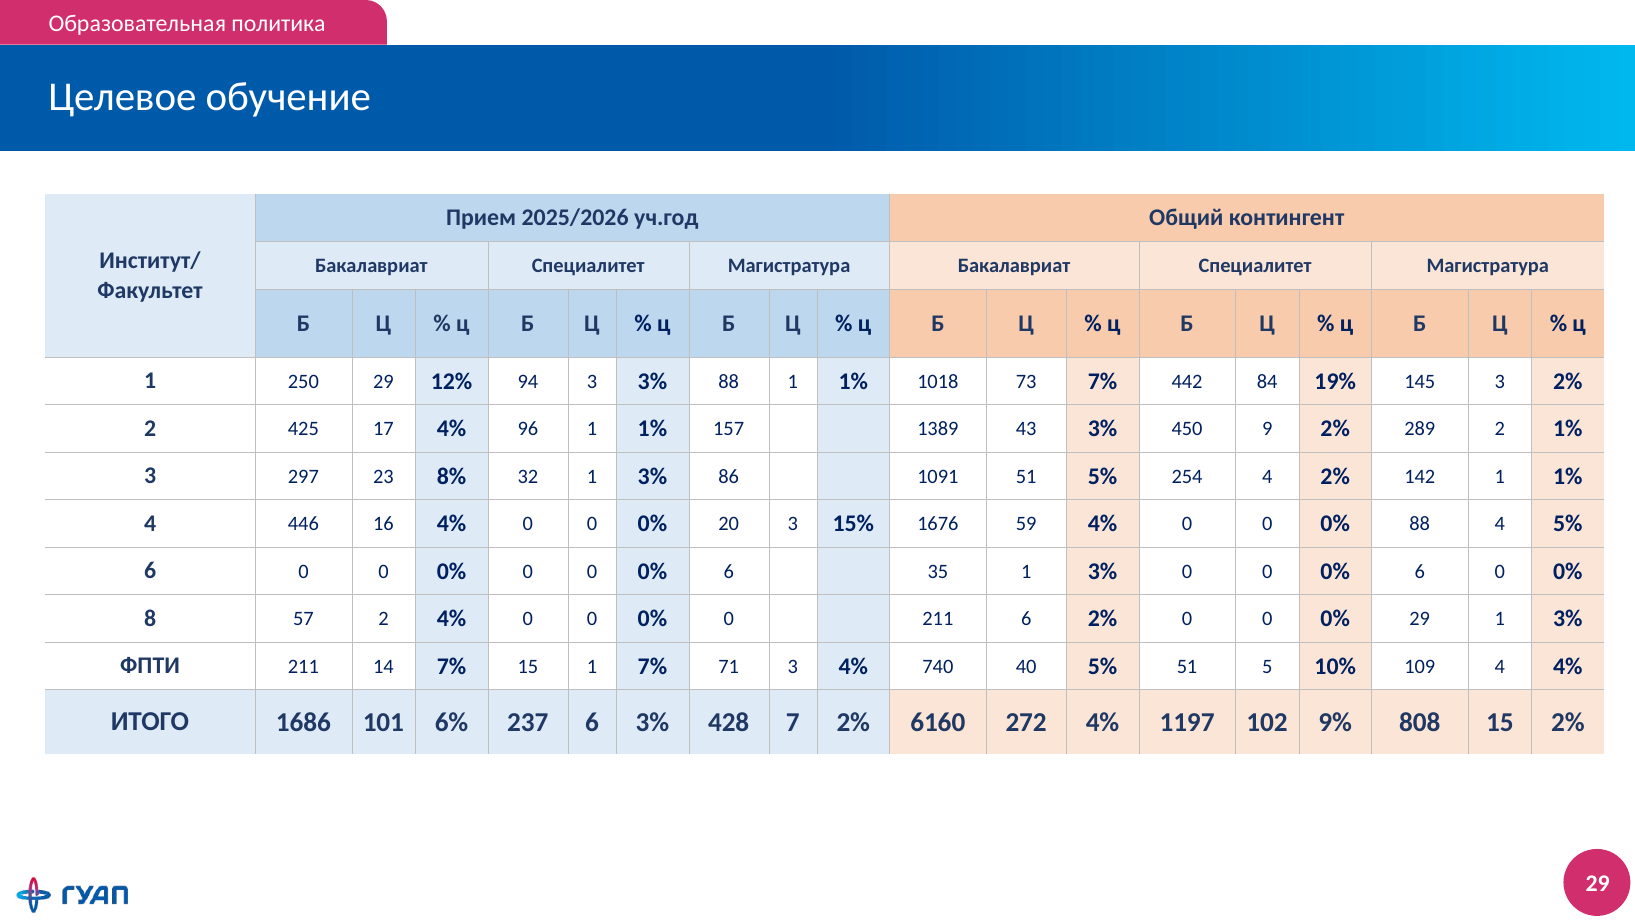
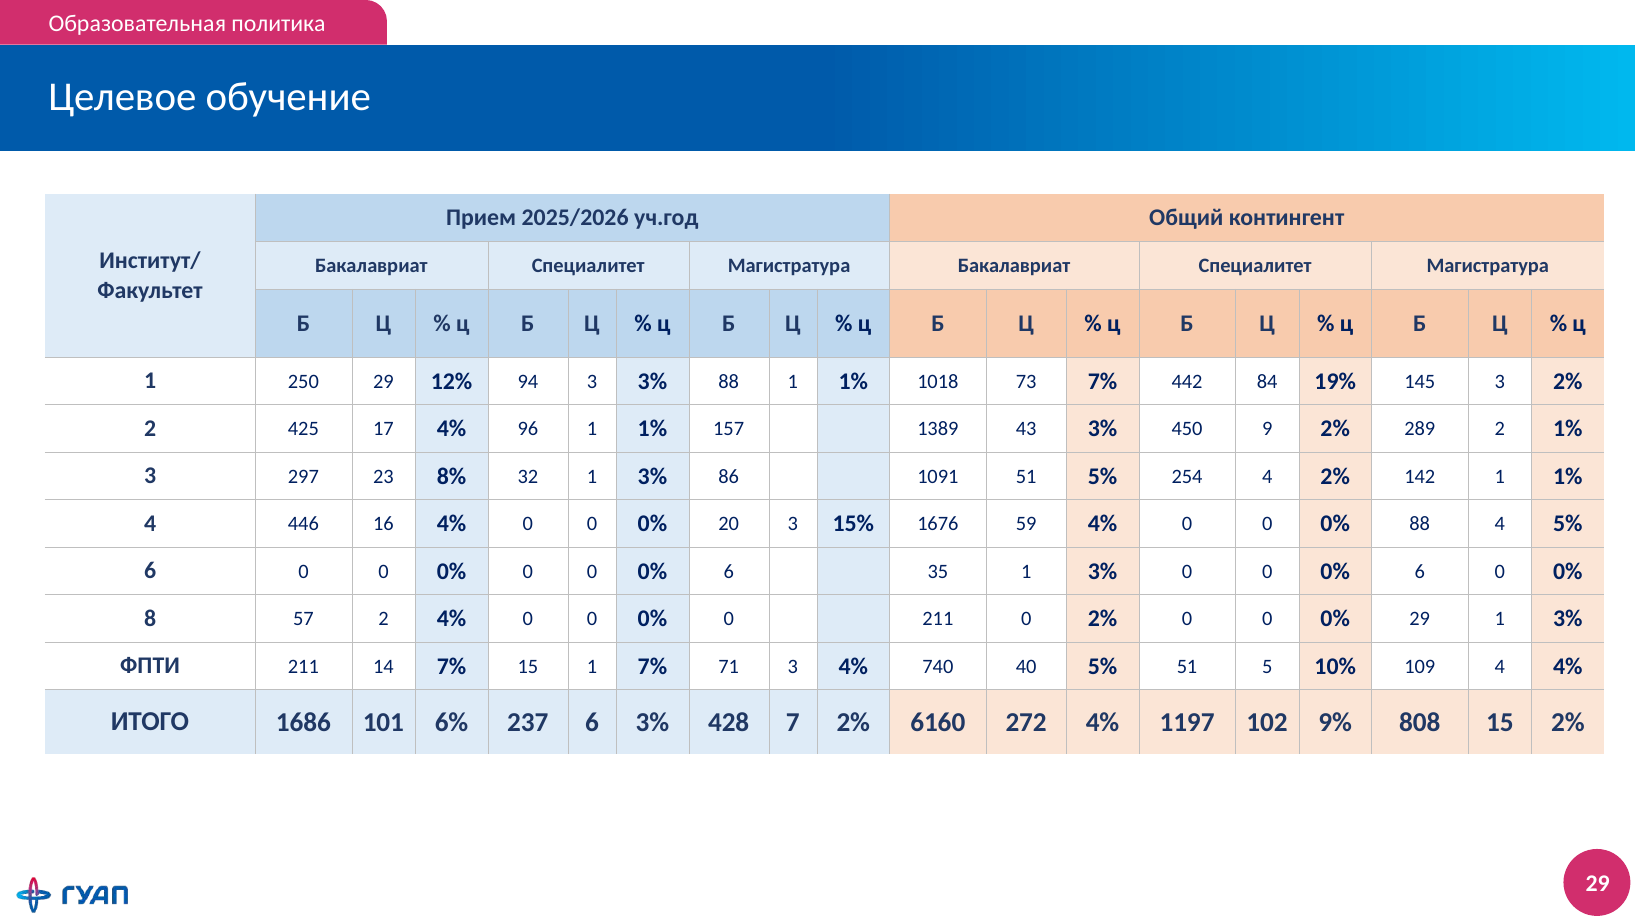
211 6: 6 -> 0
